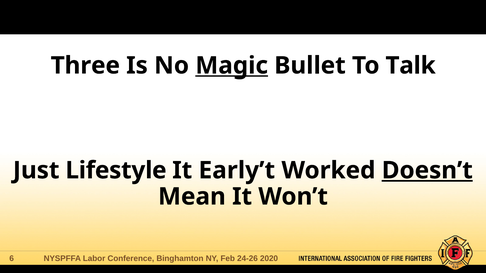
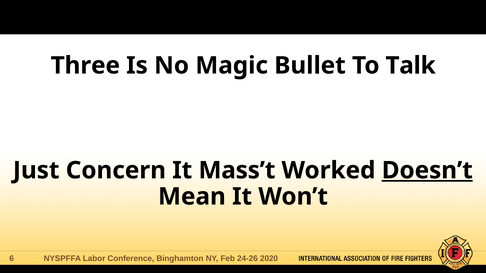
Magic underline: present -> none
Lifestyle: Lifestyle -> Concern
Early’t: Early’t -> Mass’t
